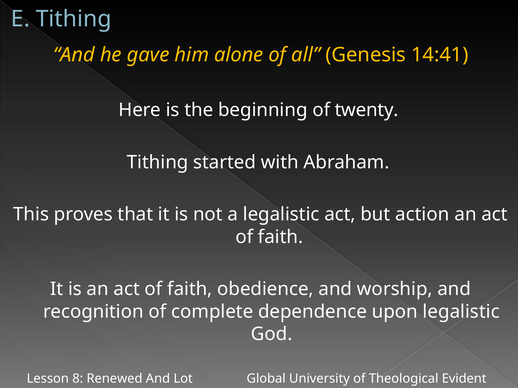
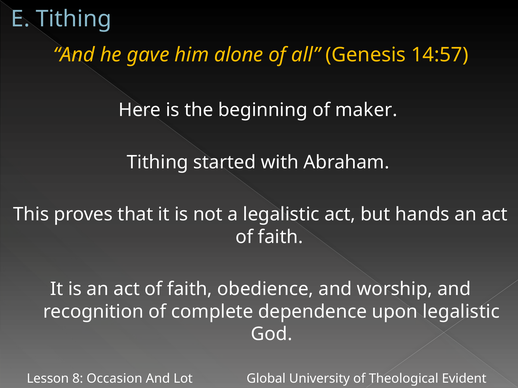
14:41: 14:41 -> 14:57
twenty: twenty -> maker
action: action -> hands
Renewed: Renewed -> Occasion
